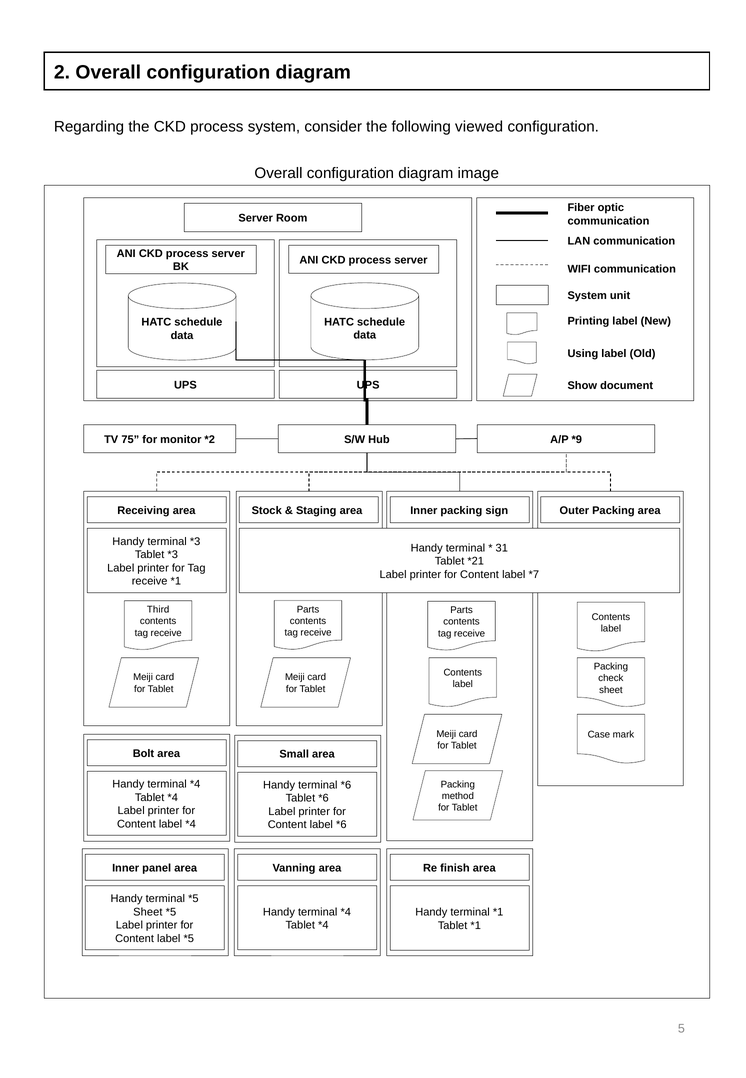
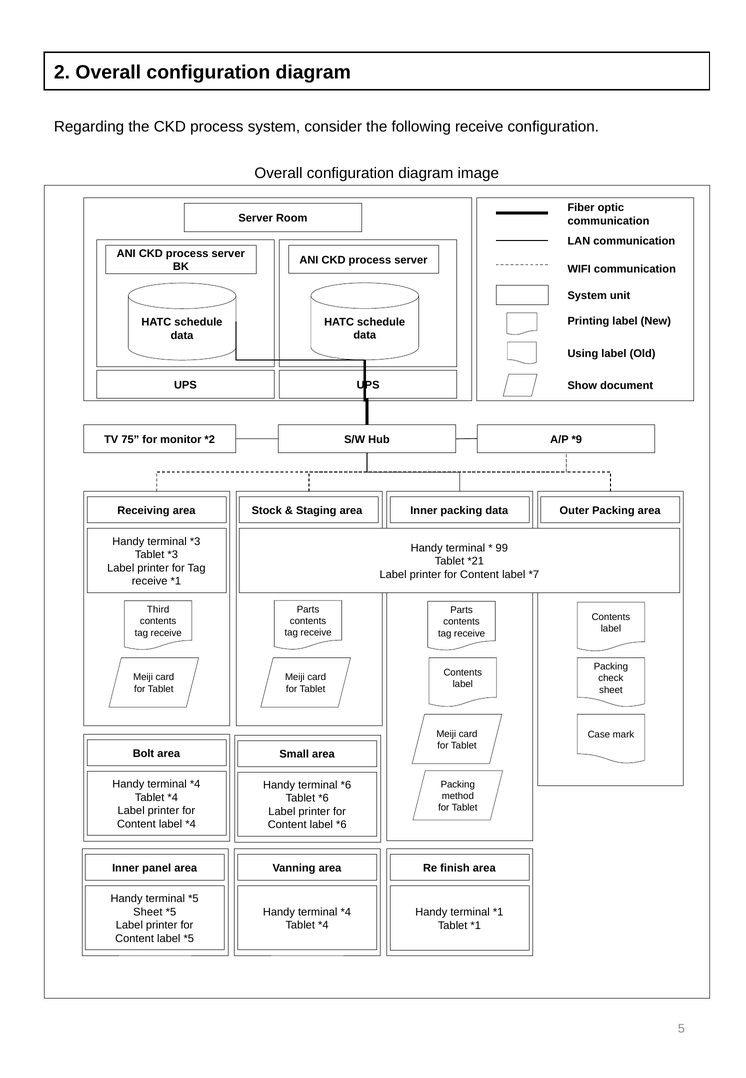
following viewed: viewed -> receive
packing sign: sign -> data
31: 31 -> 99
